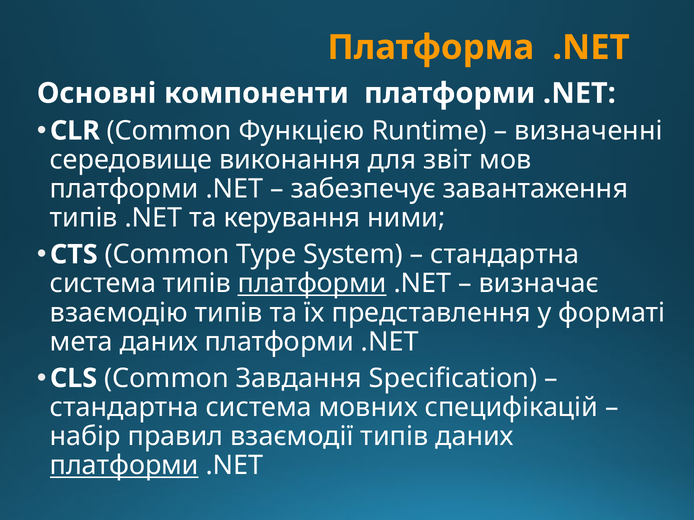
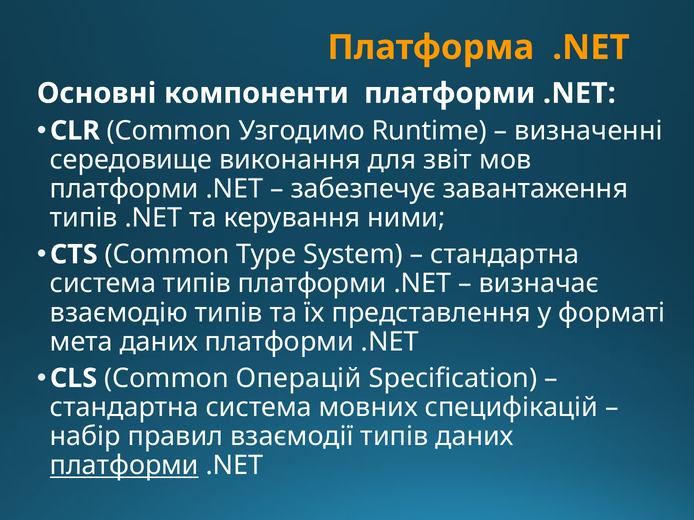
Функцією: Функцією -> Узгодимо
платформи at (312, 284) underline: present -> none
Завдання: Завдання -> Операцій
